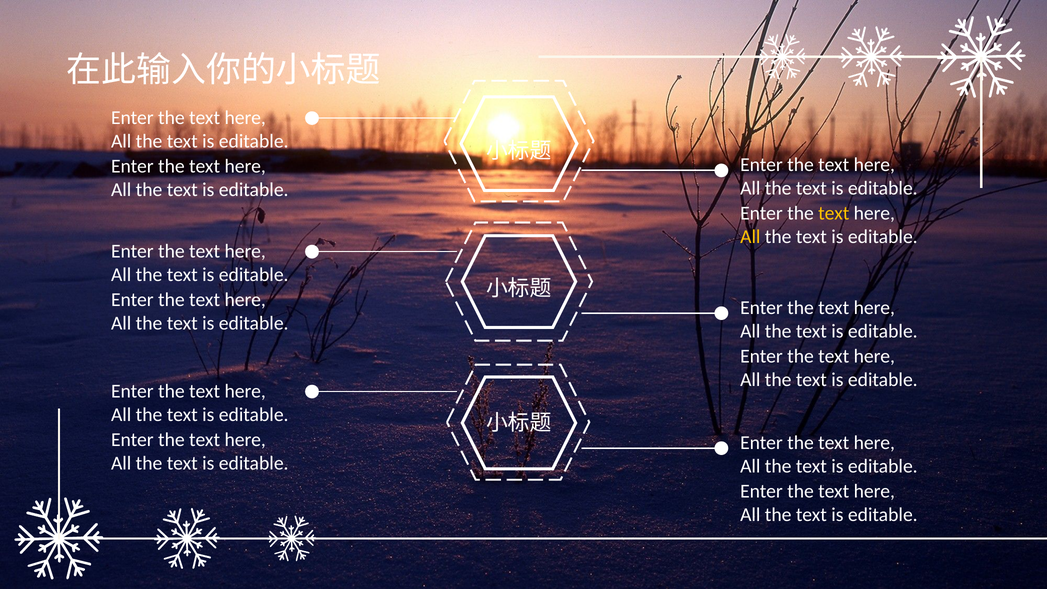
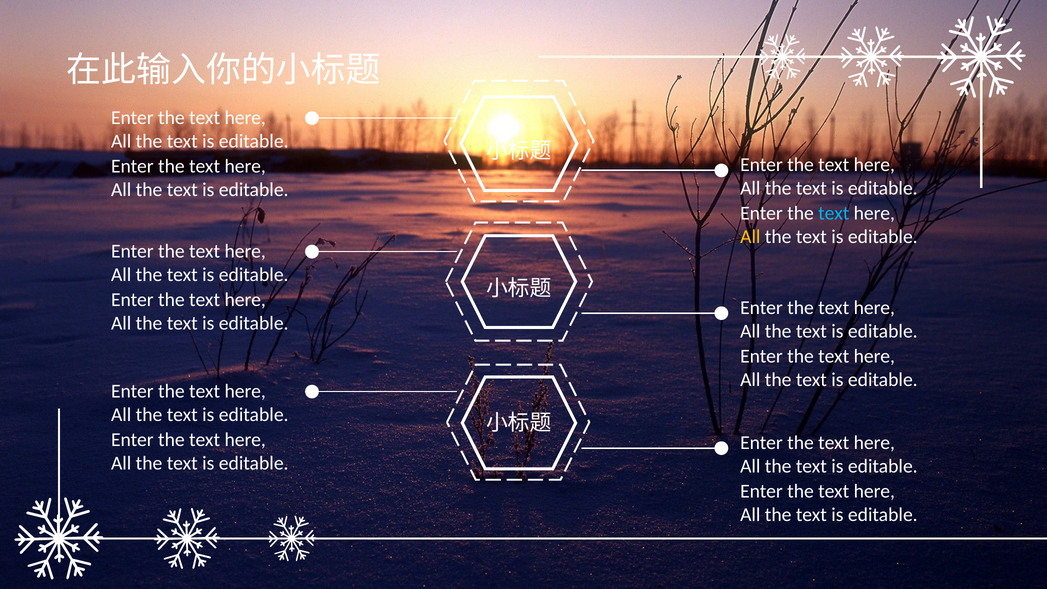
text at (834, 213) colour: yellow -> light blue
